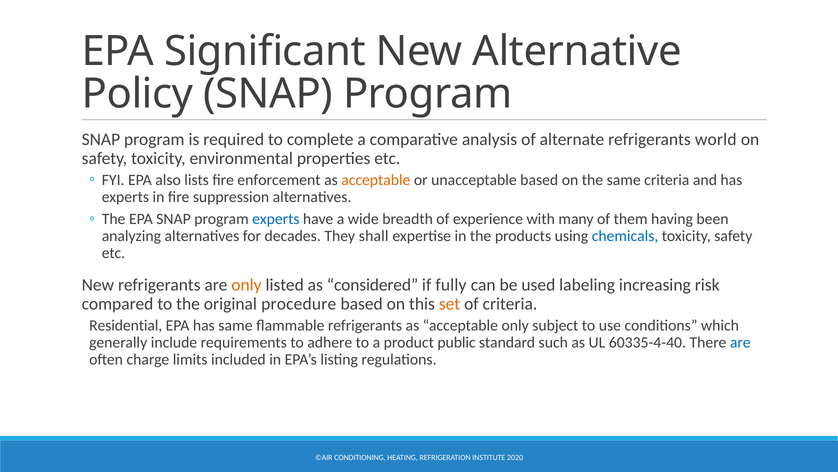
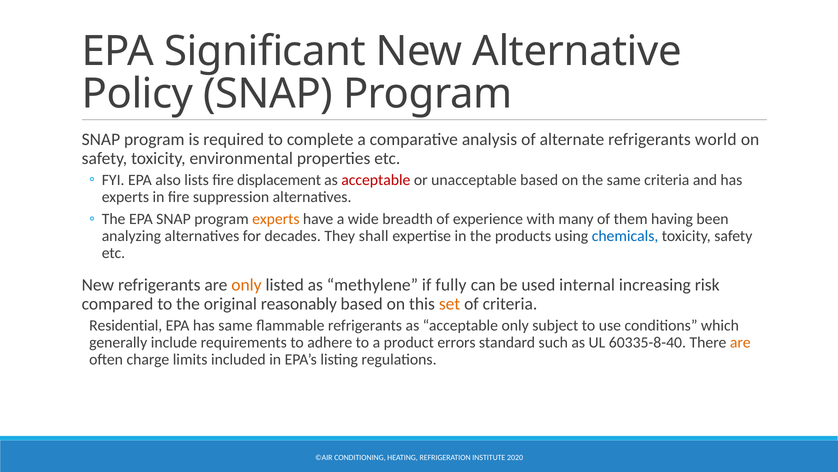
enforcement: enforcement -> displacement
acceptable at (376, 180) colour: orange -> red
experts at (276, 219) colour: blue -> orange
considered: considered -> methylene
labeling: labeling -> internal
procedure: procedure -> reasonably
public: public -> errors
60335-4-40: 60335-4-40 -> 60335-8-40
are at (740, 342) colour: blue -> orange
